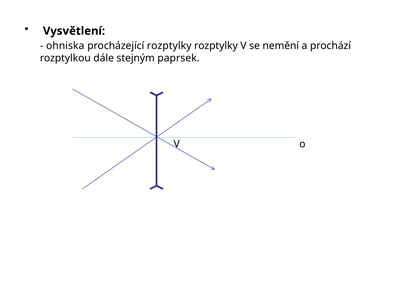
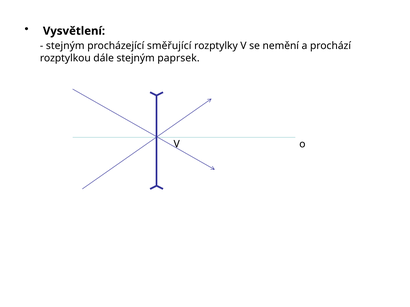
ohniska at (65, 46): ohniska -> stejným
procházející rozptylky: rozptylky -> směřující
